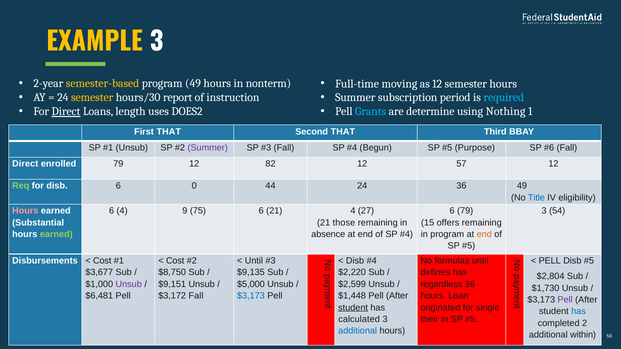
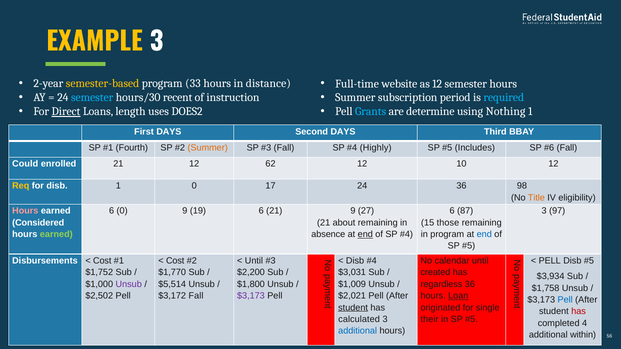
program 49: 49 -> 33
nonterm: nonterm -> distance
moving: moving -> website
semester at (92, 98) colour: yellow -> light blue
report: report -> recent
First THAT: THAT -> DAYS
Second THAT: THAT -> DAYS
Unsub at (132, 148): Unsub -> Fourth
Summer at (208, 148) colour: purple -> orange
Begun: Begun -> Highly
Purpose: Purpose -> Includes
Direct at (25, 164): Direct -> Could
enrolled 79: 79 -> 21
82: 82 -> 62
57: 57 -> 10
Req colour: light green -> yellow
disb 6: 6 -> 1
44: 44 -> 17
36 49: 49 -> 98
Title colour: blue -> orange
6 4: 4 -> 0
75: 75 -> 19
21 4: 4 -> 9
6 79: 79 -> 87
54: 54 -> 97
Substantial: Substantial -> Considered
those: those -> about
offers: offers -> those
end at (365, 234) underline: none -> present
end at (484, 234) colour: orange -> blue
formulas: formulas -> calendar
$3,677: $3,677 -> $1,752
$8,750: $8,750 -> $1,770
$9,135: $9,135 -> $2,200
$2,220: $2,220 -> $3,031
defines: defines -> created
$2,804: $2,804 -> $3,934
$9,151: $9,151 -> $5,514
$5,000: $5,000 -> $1,800
$2,599: $2,599 -> $1,009
$1,730: $1,730 -> $1,758
$6,481: $6,481 -> $2,502
$3,173 at (251, 296) colour: blue -> purple
$1,448: $1,448 -> $2,021
Loan underline: none -> present
Pell at (565, 300) colour: purple -> blue
has at (579, 312) colour: blue -> red
2: 2 -> 4
